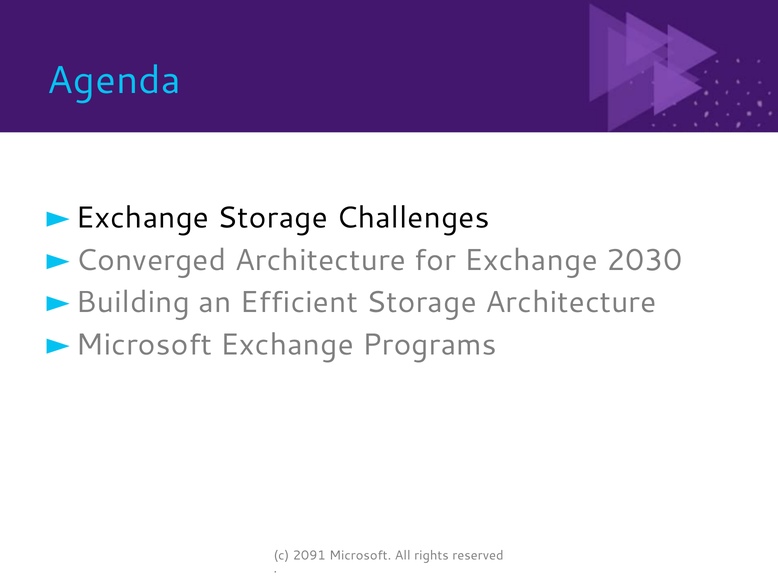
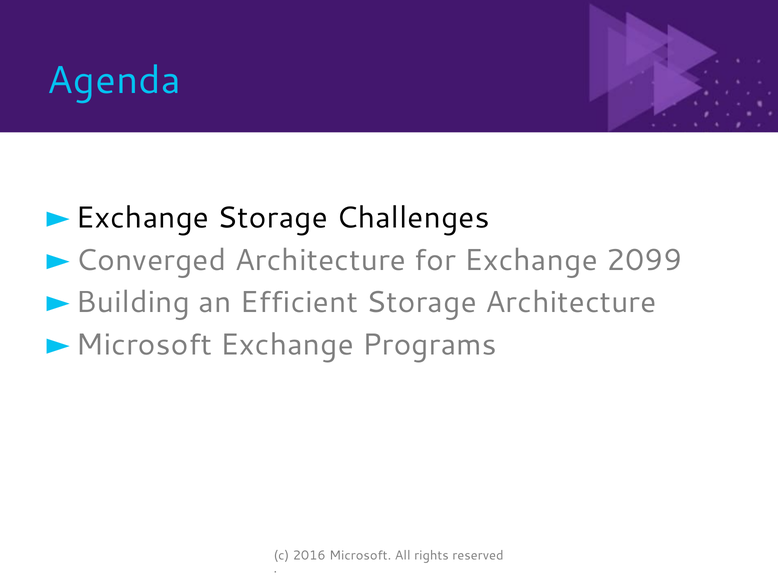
2030: 2030 -> 2099
2091: 2091 -> 2016
